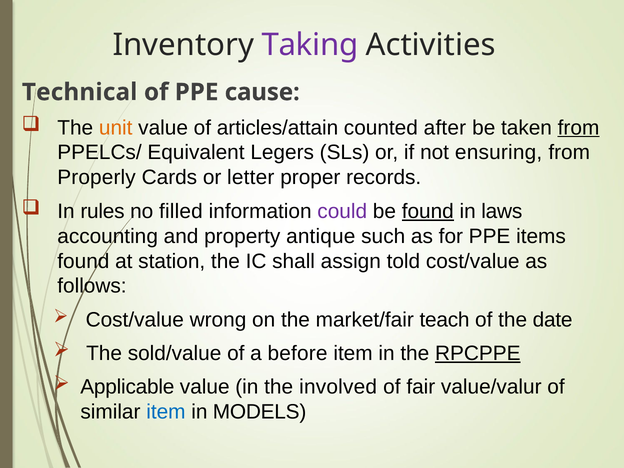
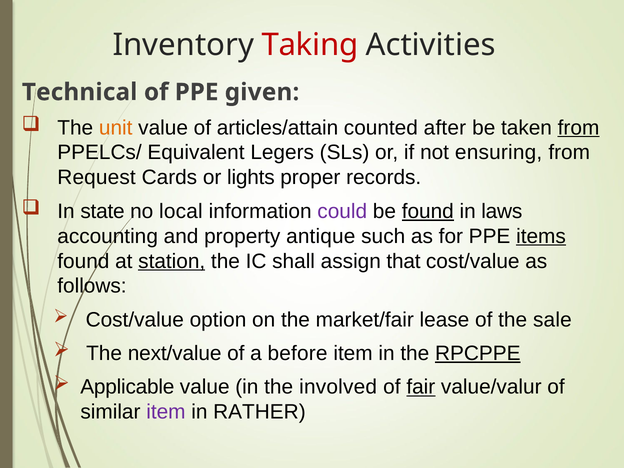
Taking colour: purple -> red
cause: cause -> given
Properly: Properly -> Request
letter: letter -> lights
rules: rules -> state
filled: filled -> local
items underline: none -> present
station underline: none -> present
told: told -> that
wrong: wrong -> option
teach: teach -> lease
date: date -> sale
sold/value: sold/value -> next/value
fair underline: none -> present
item at (166, 412) colour: blue -> purple
MODELS: MODELS -> RATHER
